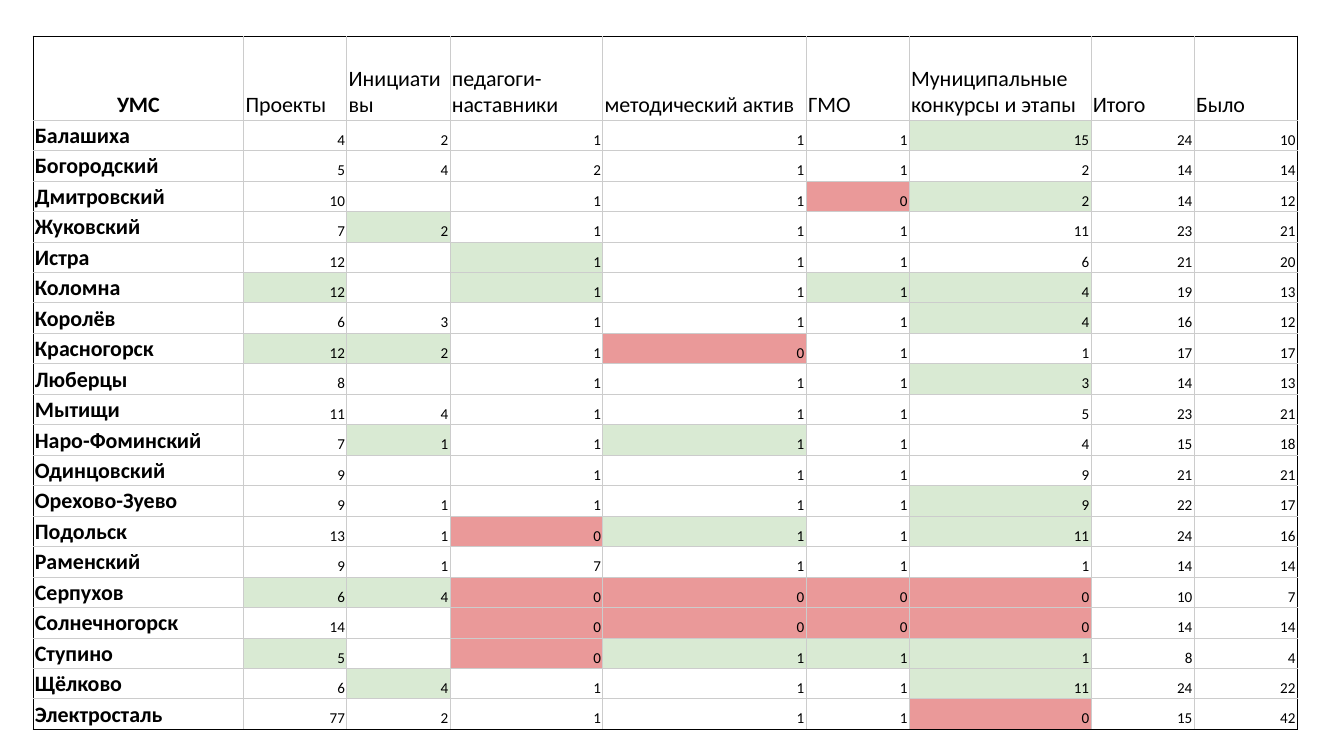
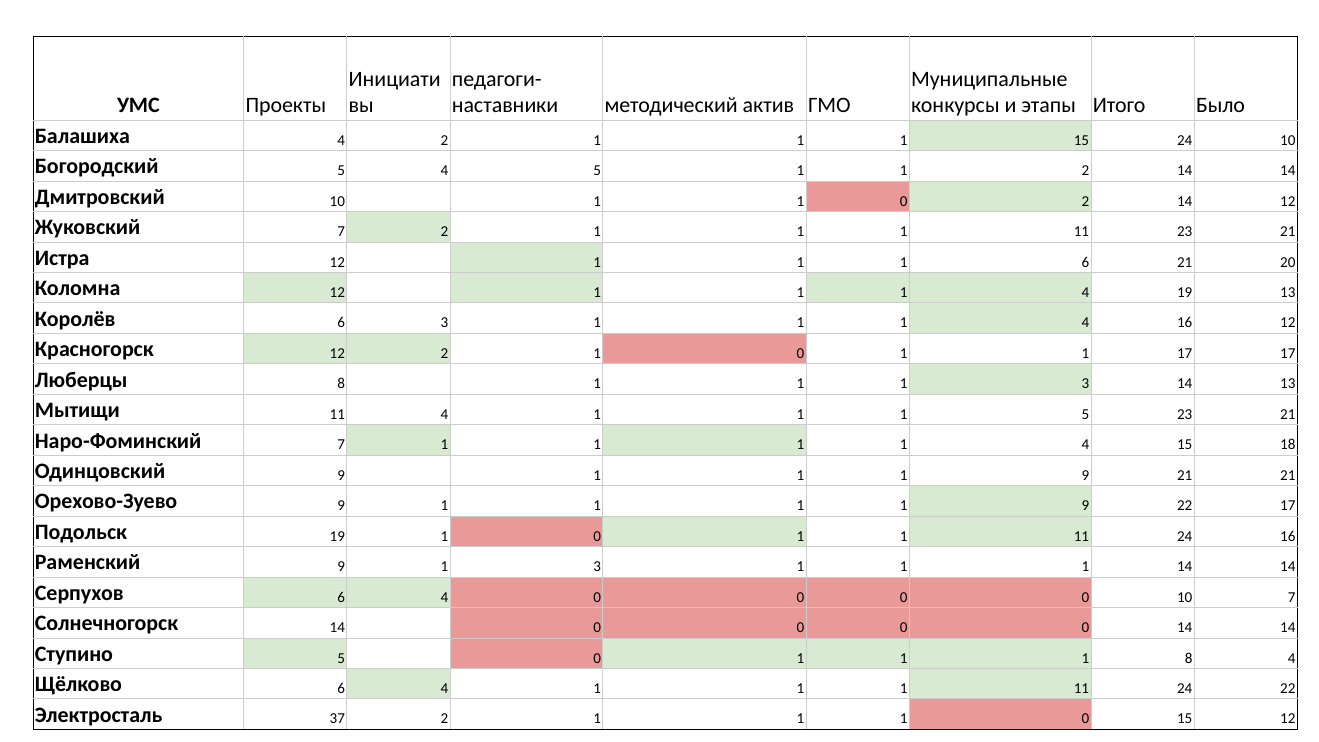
5 4 2: 2 -> 5
Подольск 13: 13 -> 19
9 1 7: 7 -> 3
77: 77 -> 37
15 42: 42 -> 12
